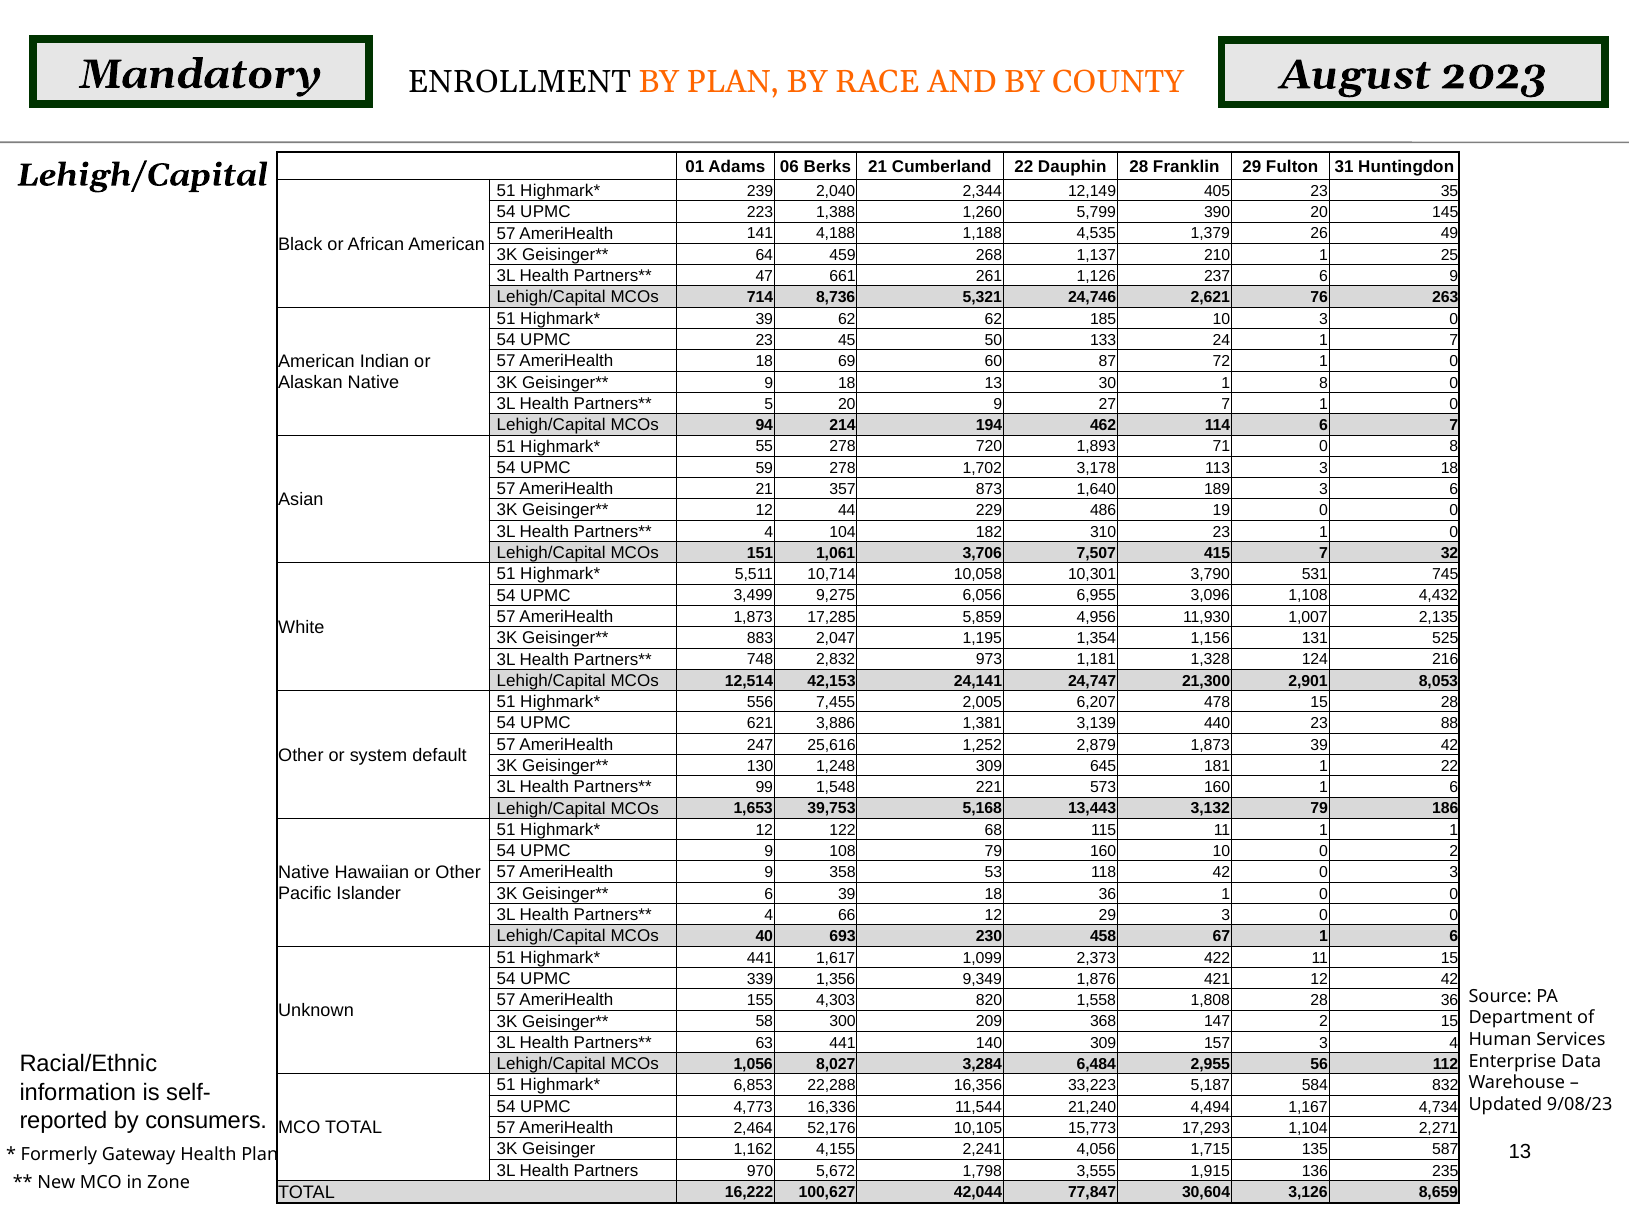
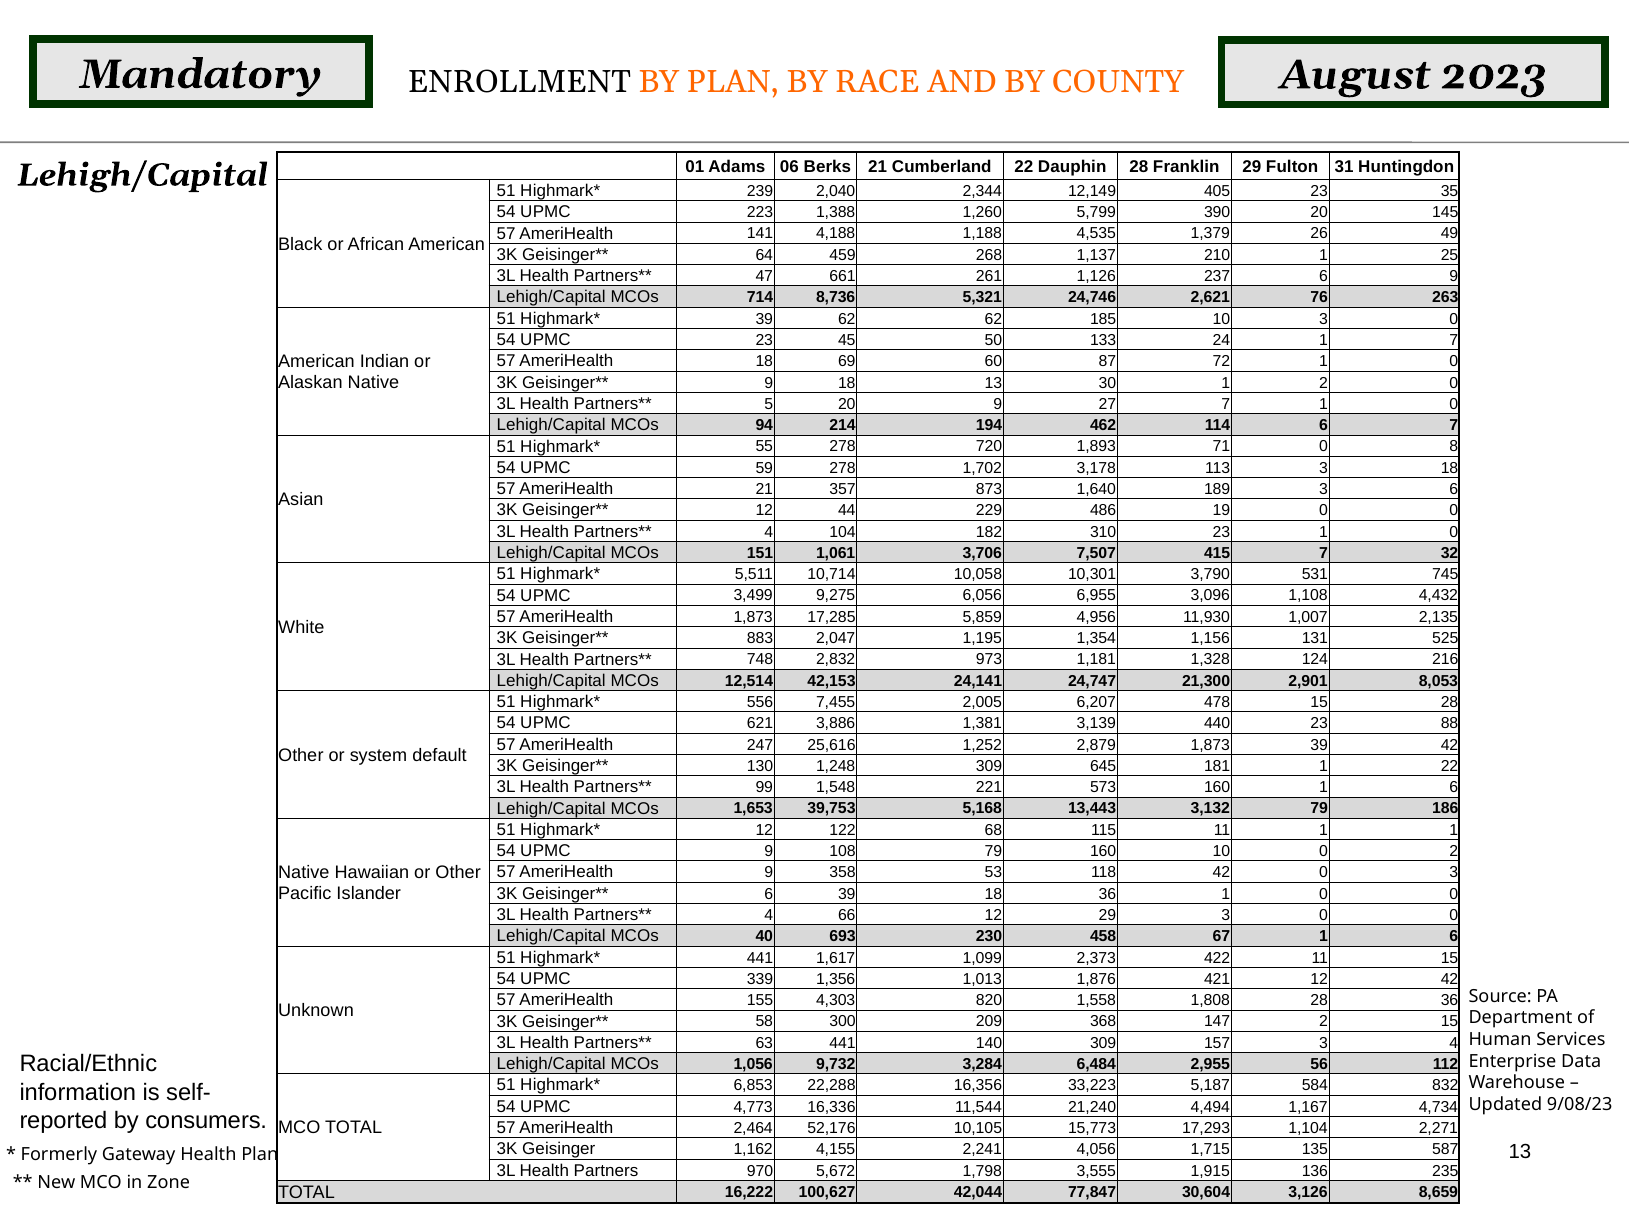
1 8: 8 -> 2
9,349: 9,349 -> 1,013
8,027: 8,027 -> 9,732
